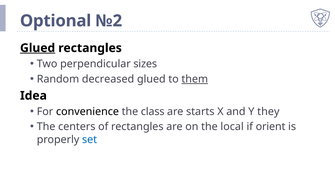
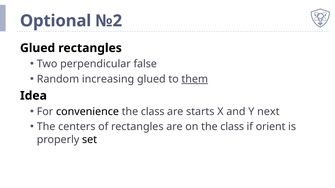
Glued at (38, 48) underline: present -> none
sizes: sizes -> false
decreased: decreased -> increasing
they: they -> next
on the local: local -> class
set colour: blue -> black
